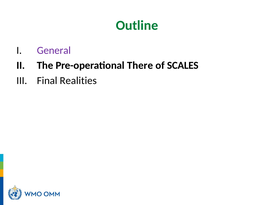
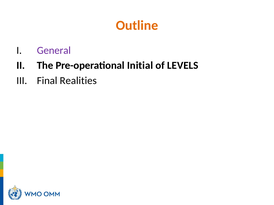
Outline colour: green -> orange
There: There -> Initial
SCALES: SCALES -> LEVELS
